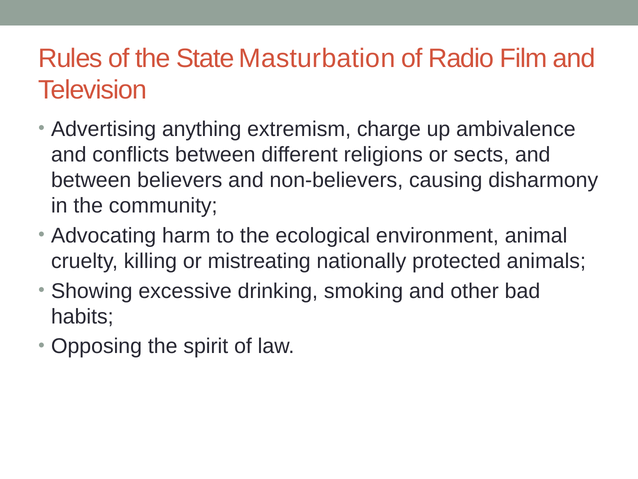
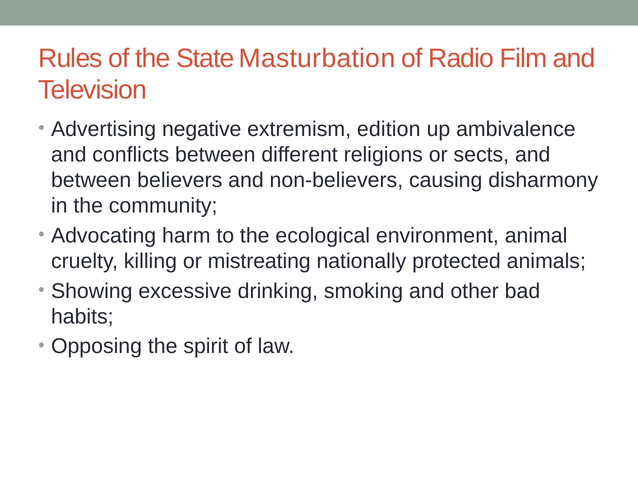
anything: anything -> negative
charge: charge -> edition
